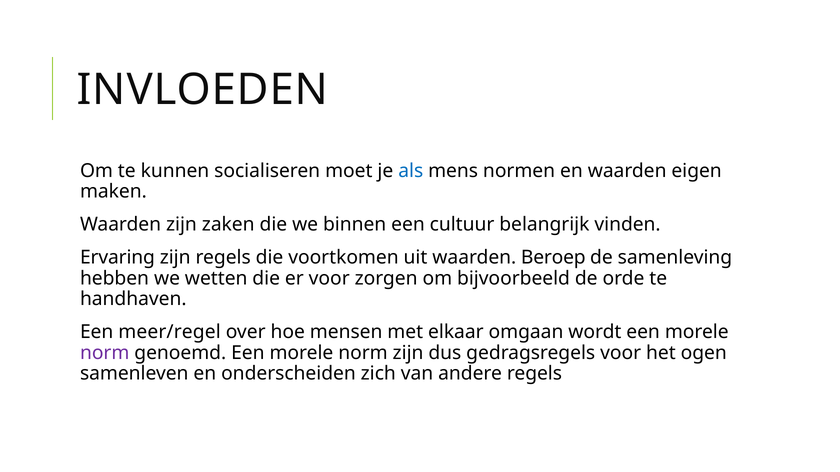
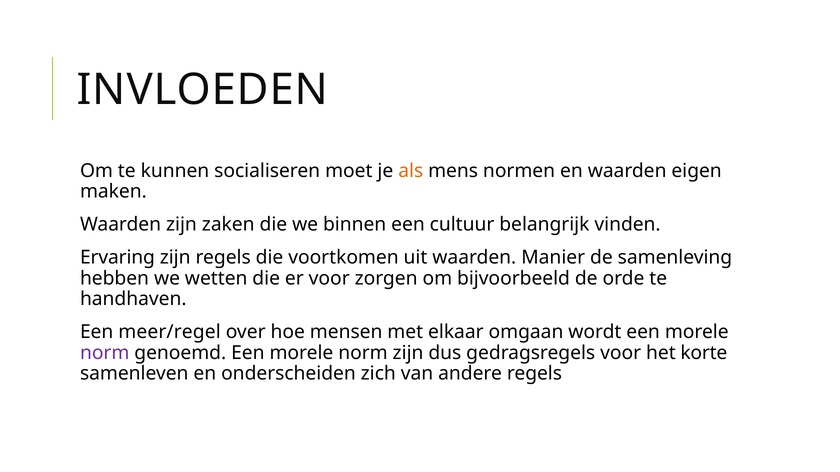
als colour: blue -> orange
Beroep: Beroep -> Manier
ogen: ogen -> korte
